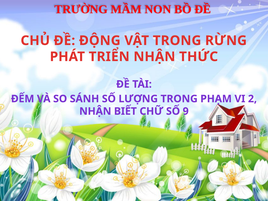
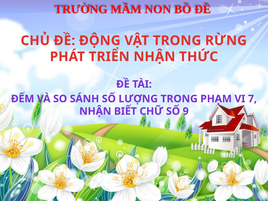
2: 2 -> 7
